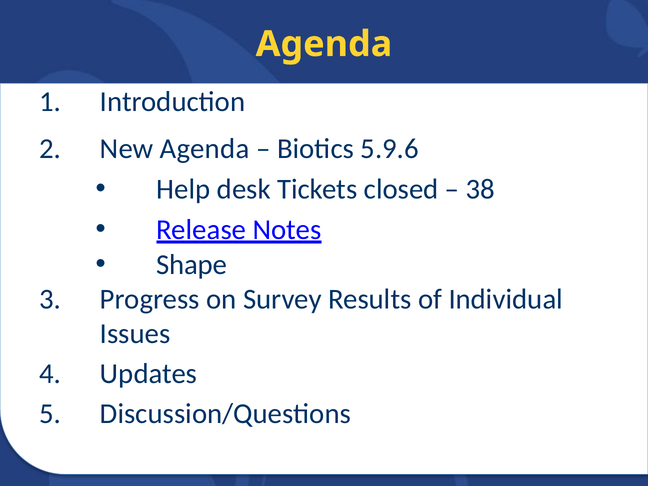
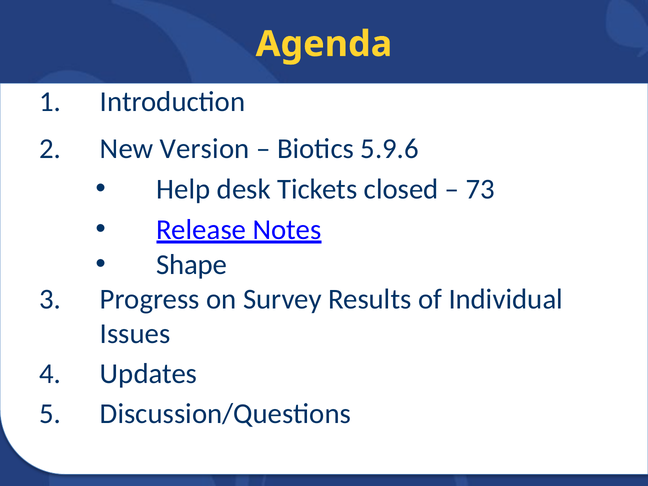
New Agenda: Agenda -> Version
38: 38 -> 73
